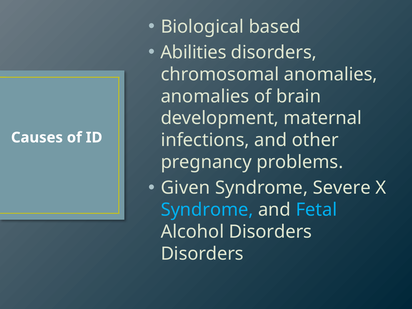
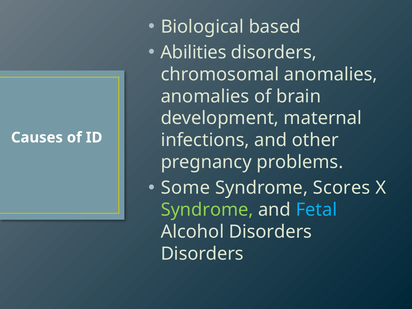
Given: Given -> Some
Severe: Severe -> Scores
Syndrome at (207, 210) colour: light blue -> light green
